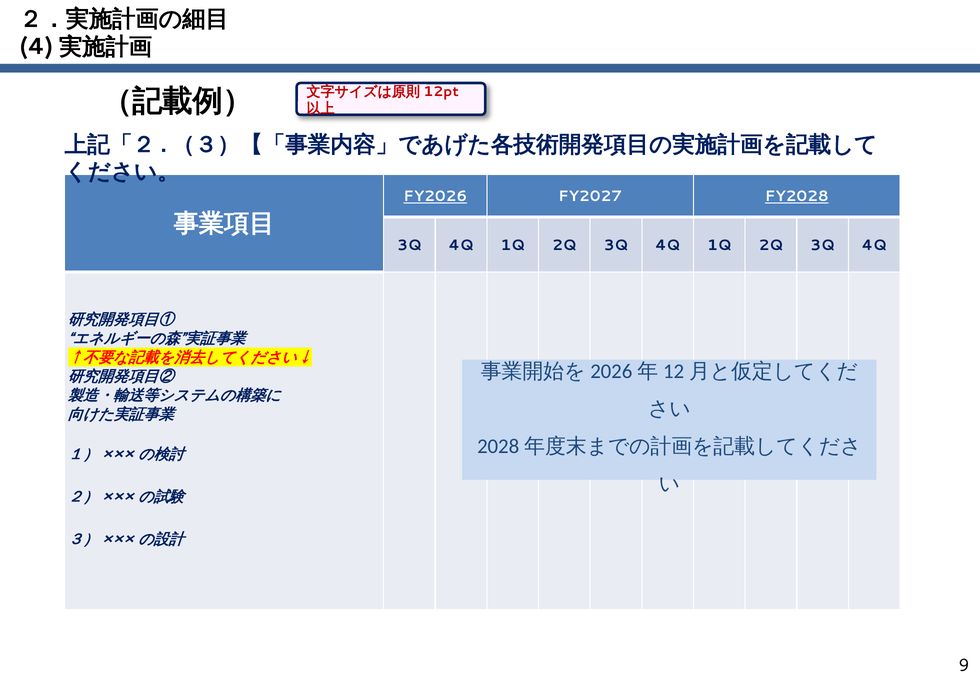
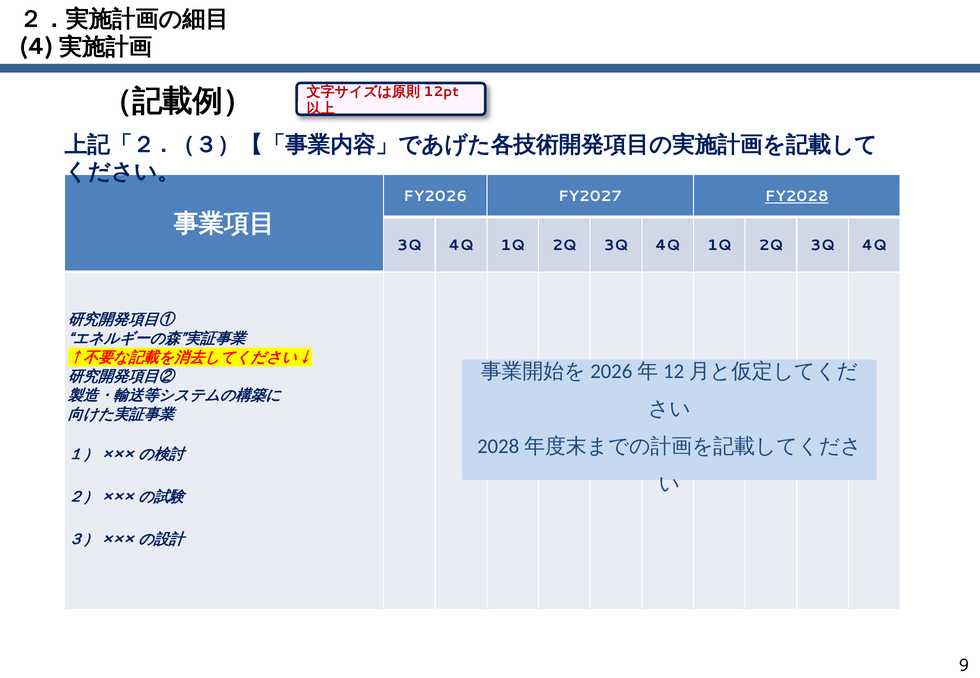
FY2026 underline: present -> none
